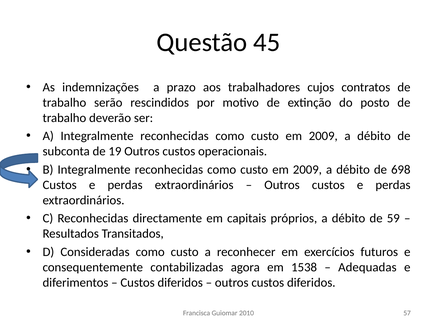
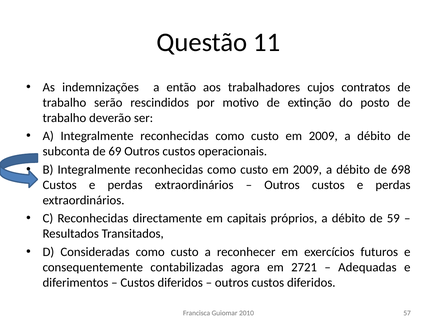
45: 45 -> 11
prazo: prazo -> então
19: 19 -> 69
1538: 1538 -> 2721
